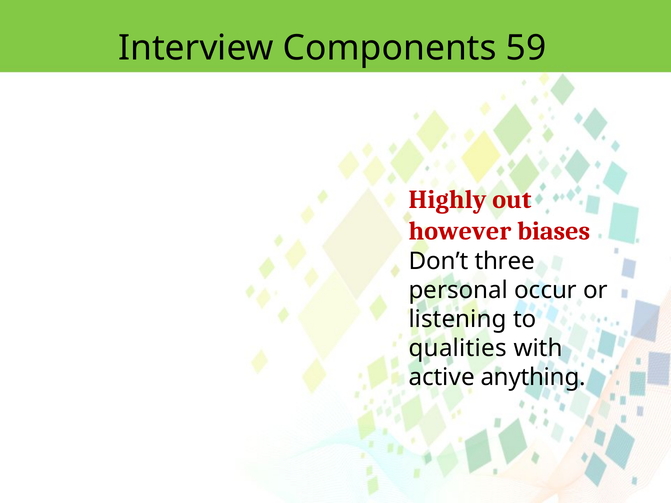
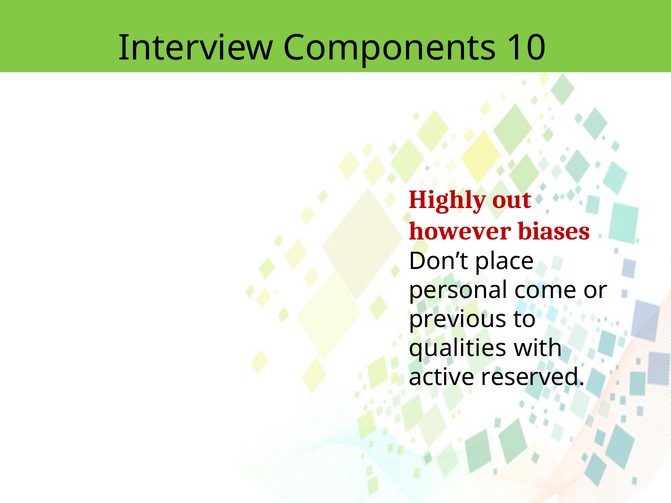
59: 59 -> 10
three: three -> place
occur: occur -> come
listening: listening -> previous
anything: anything -> reserved
